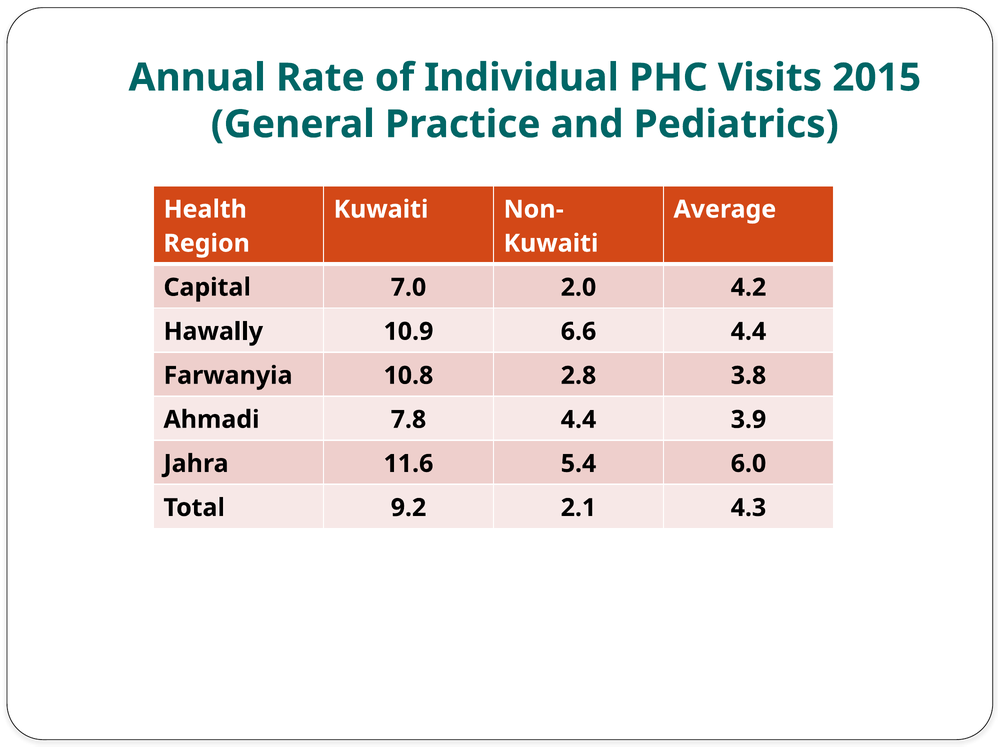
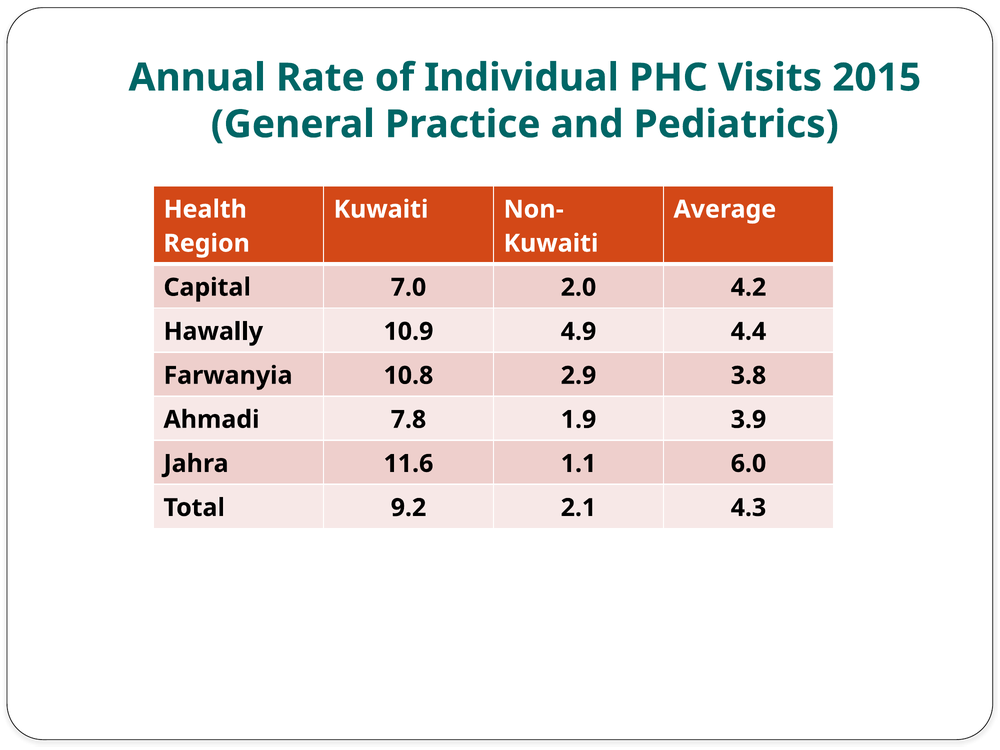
6.6: 6.6 -> 4.9
2.8: 2.8 -> 2.9
7.8 4.4: 4.4 -> 1.9
5.4: 5.4 -> 1.1
